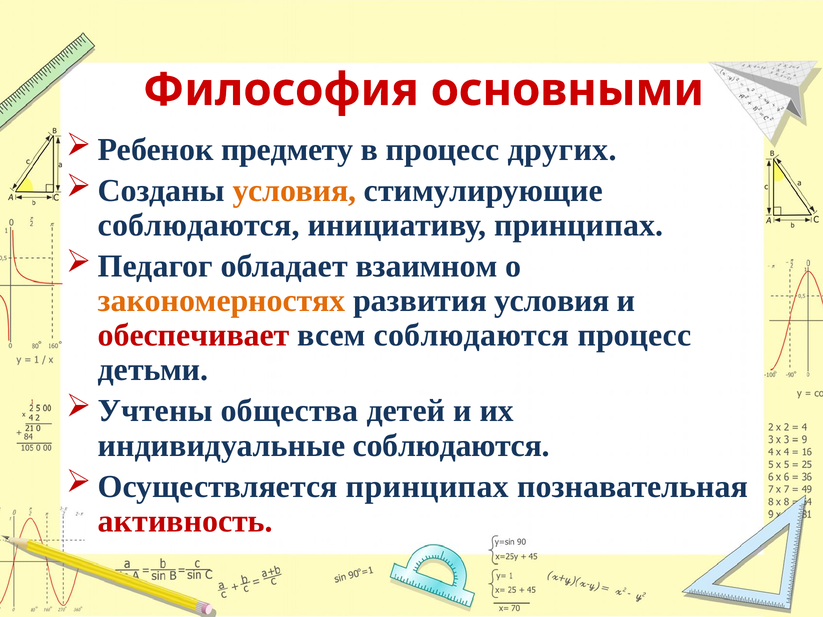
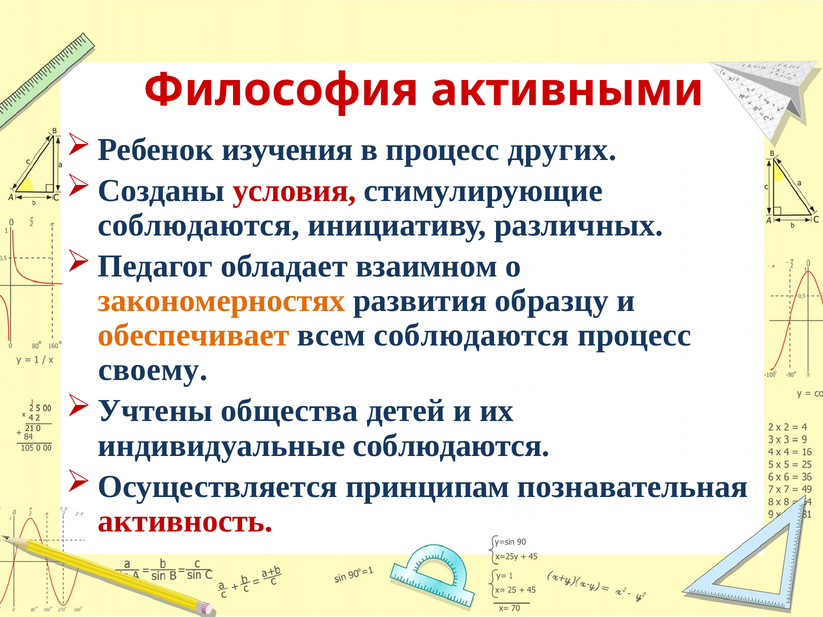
основными: основными -> активными
предмету: предмету -> изучения
условия at (294, 191) colour: orange -> red
инициативу принципах: принципах -> различных
развития условия: условия -> образцу
обеспечивает colour: red -> orange
детьми: детьми -> своему
принципах at (427, 487): принципах -> принципам
